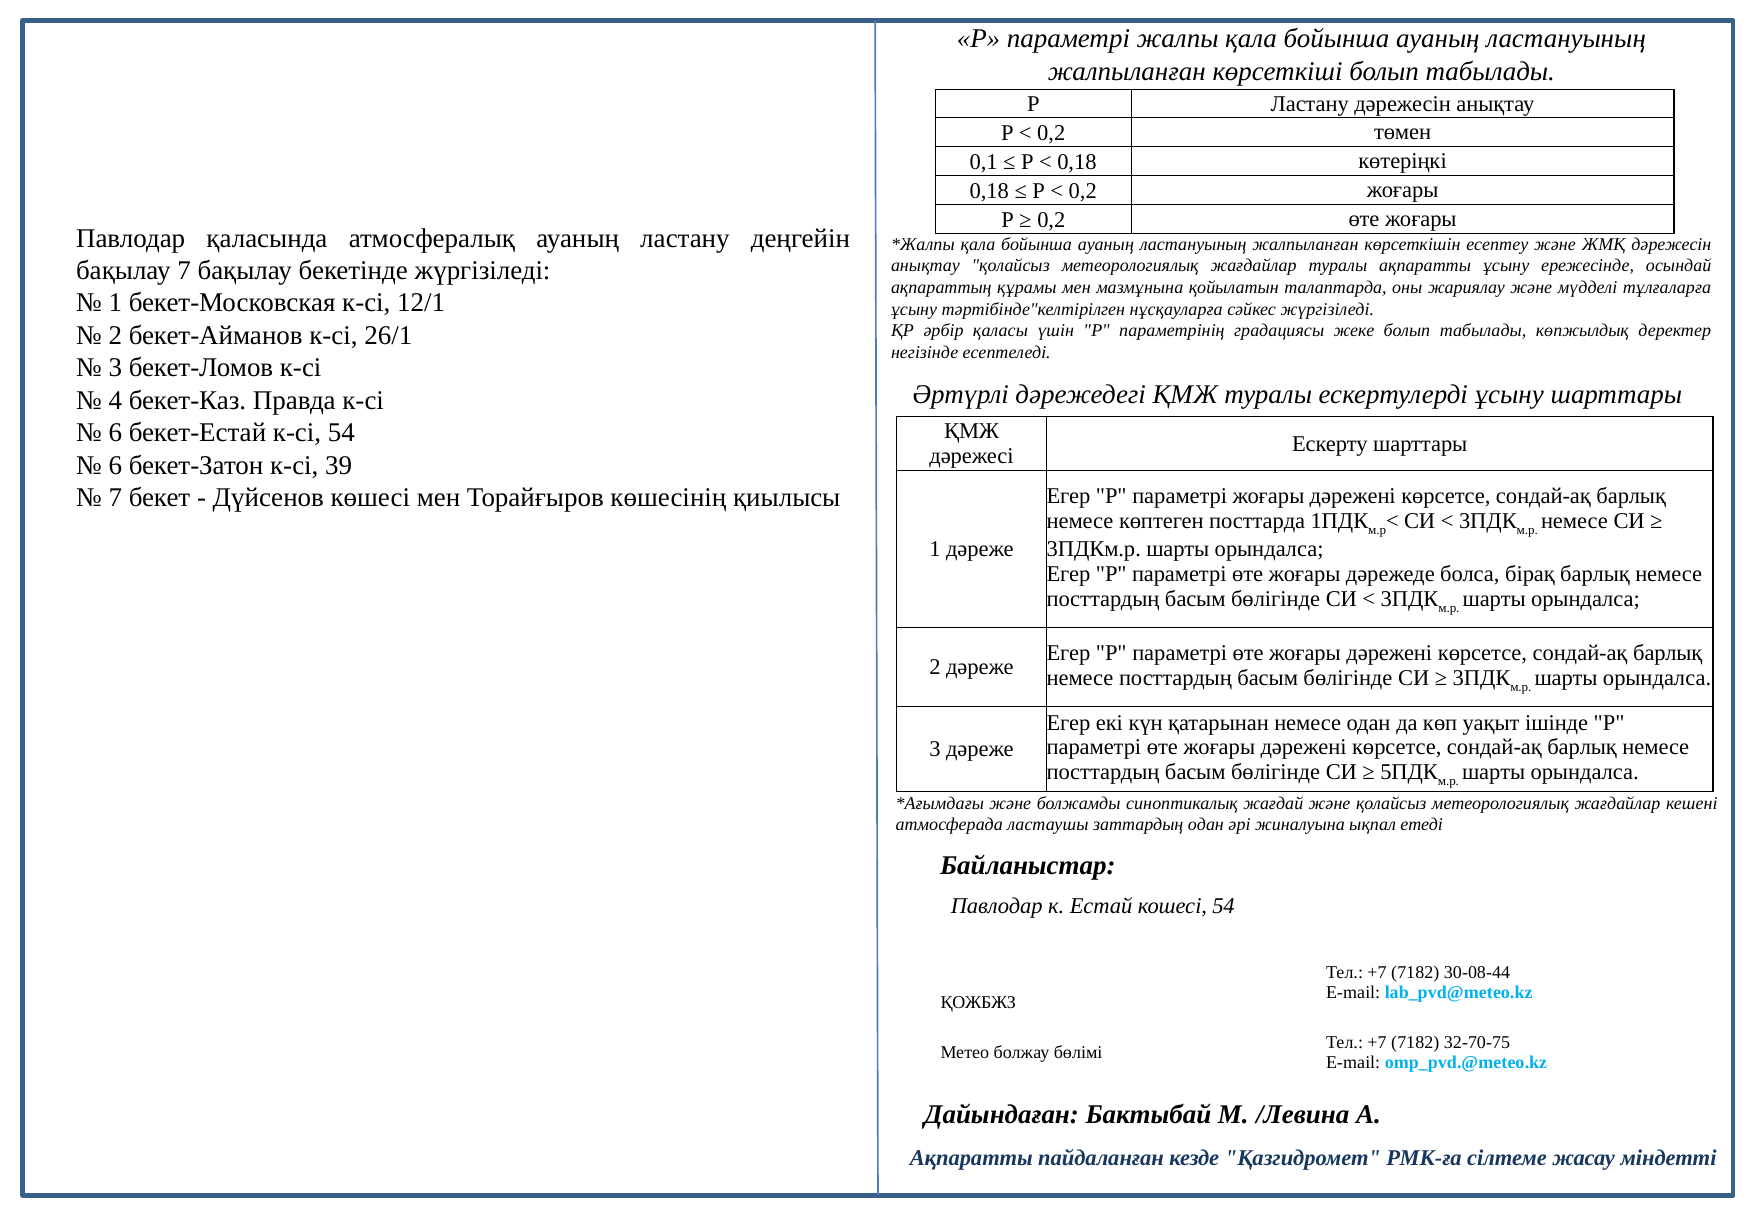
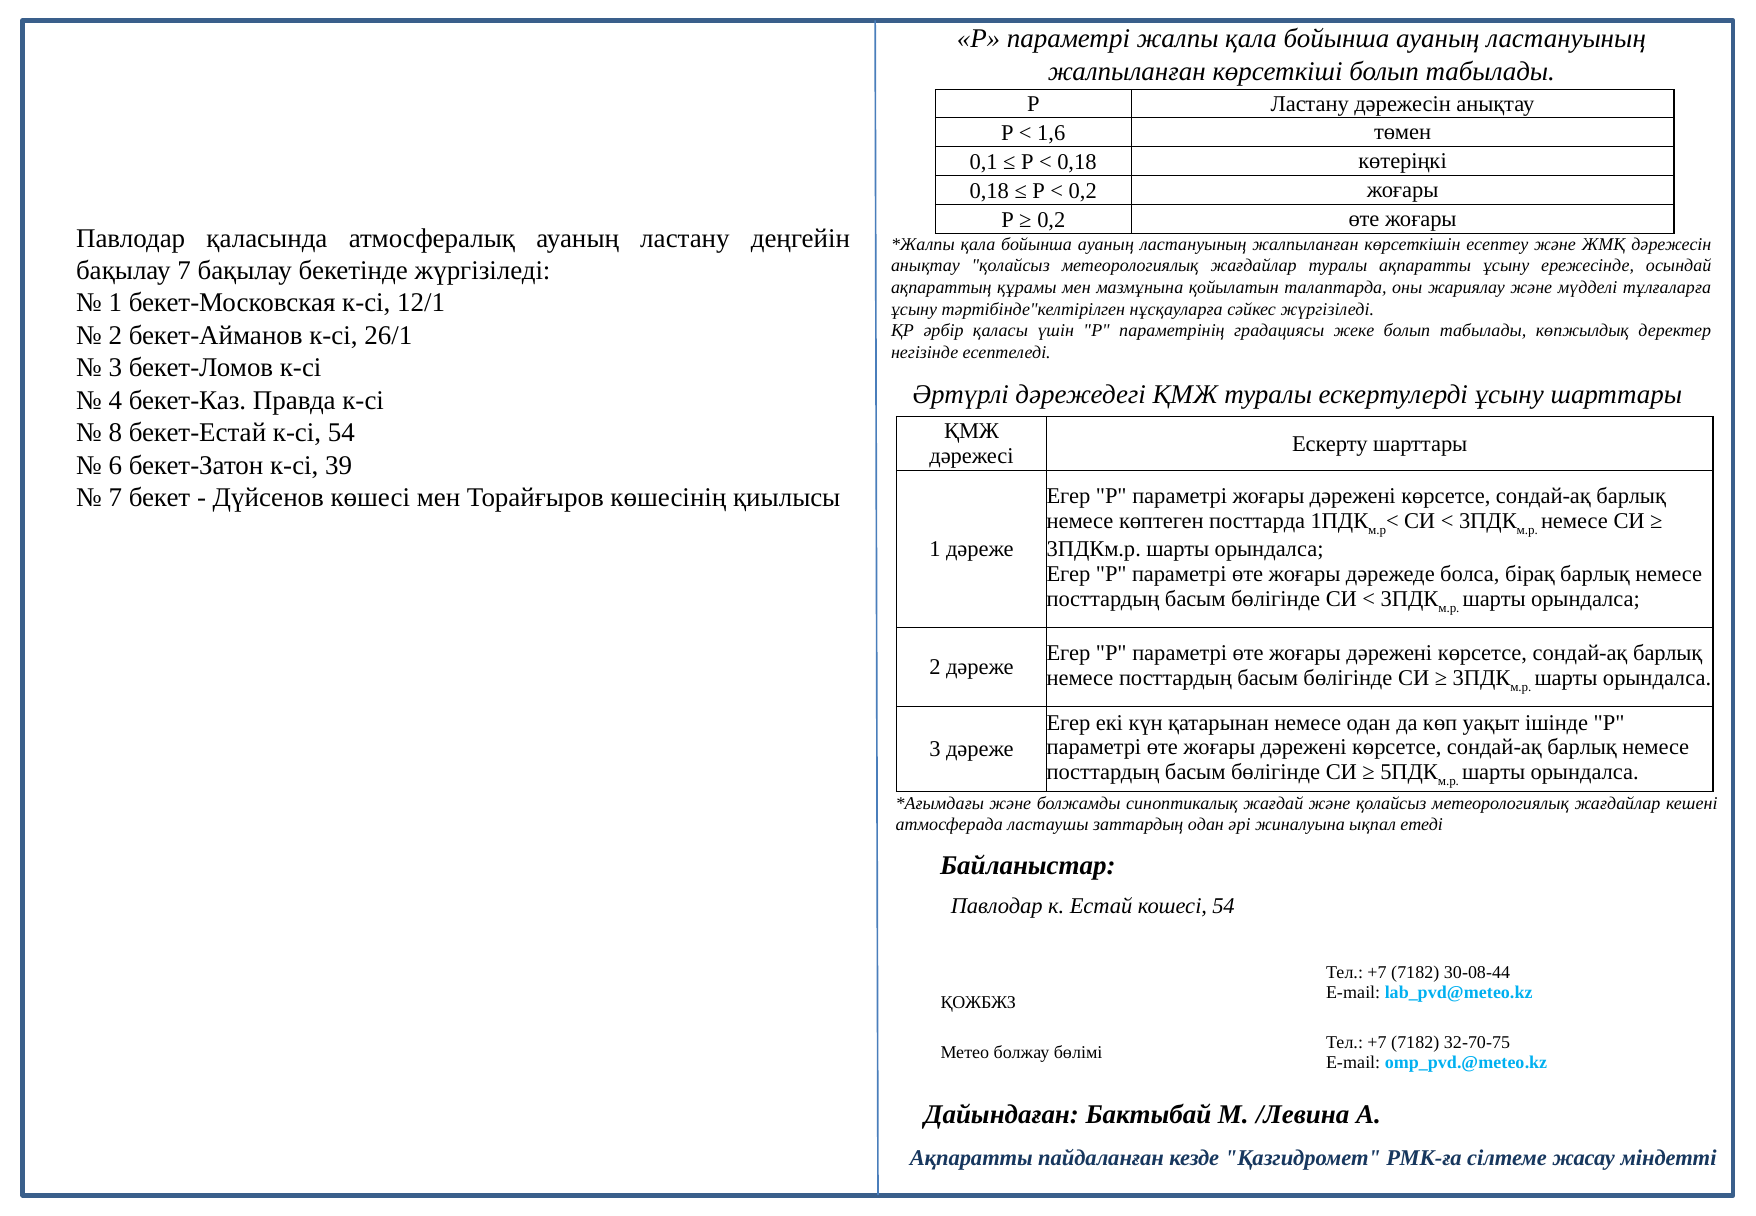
0,2 at (1051, 133): 0,2 -> 1,6
6 at (115, 433): 6 -> 8
